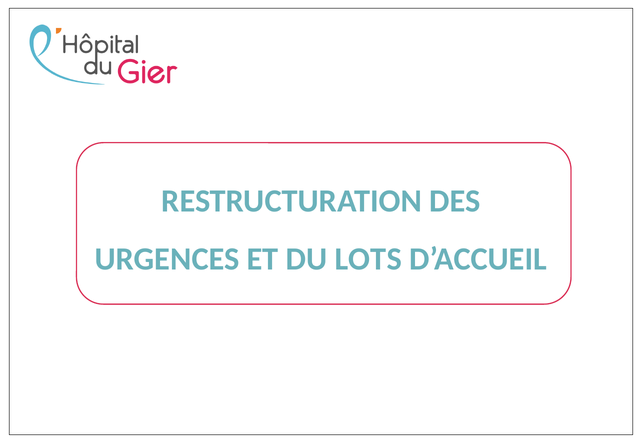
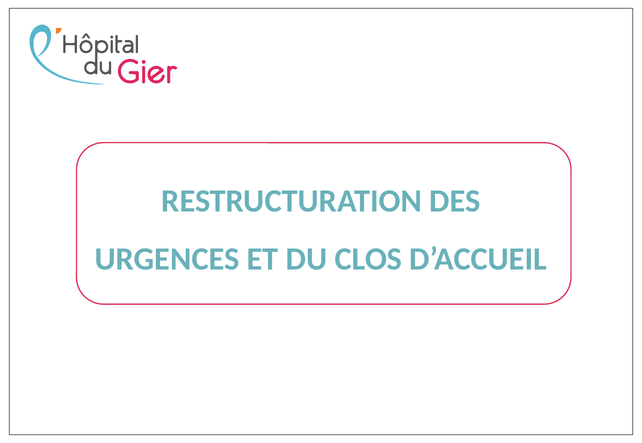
LOTS: LOTS -> CLOS
